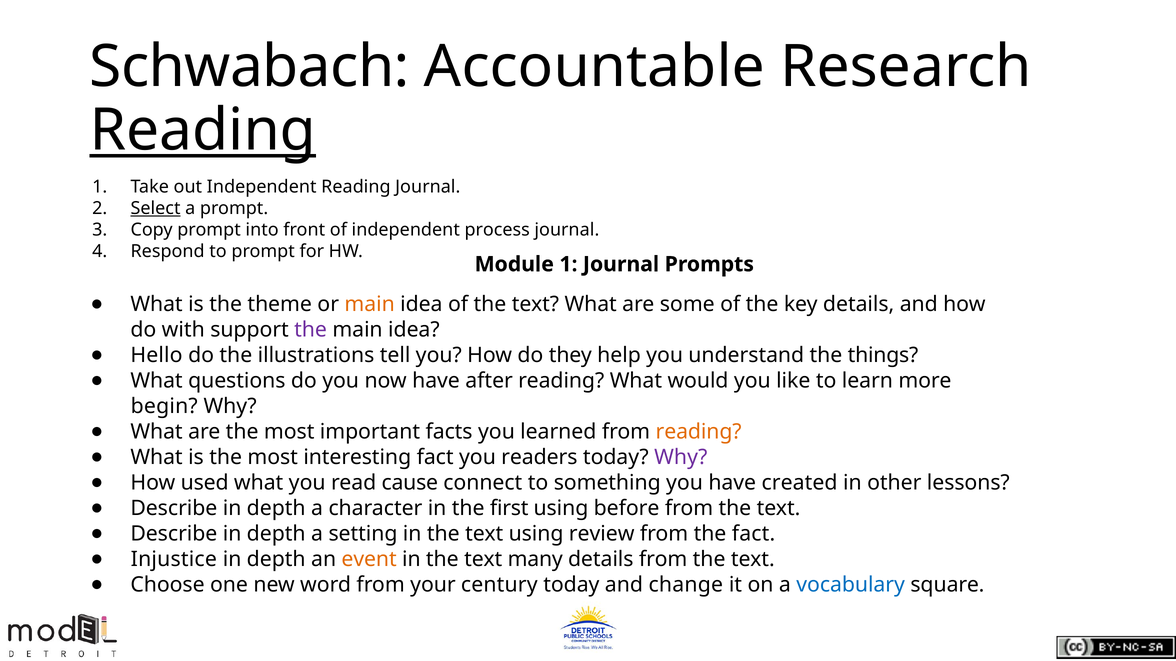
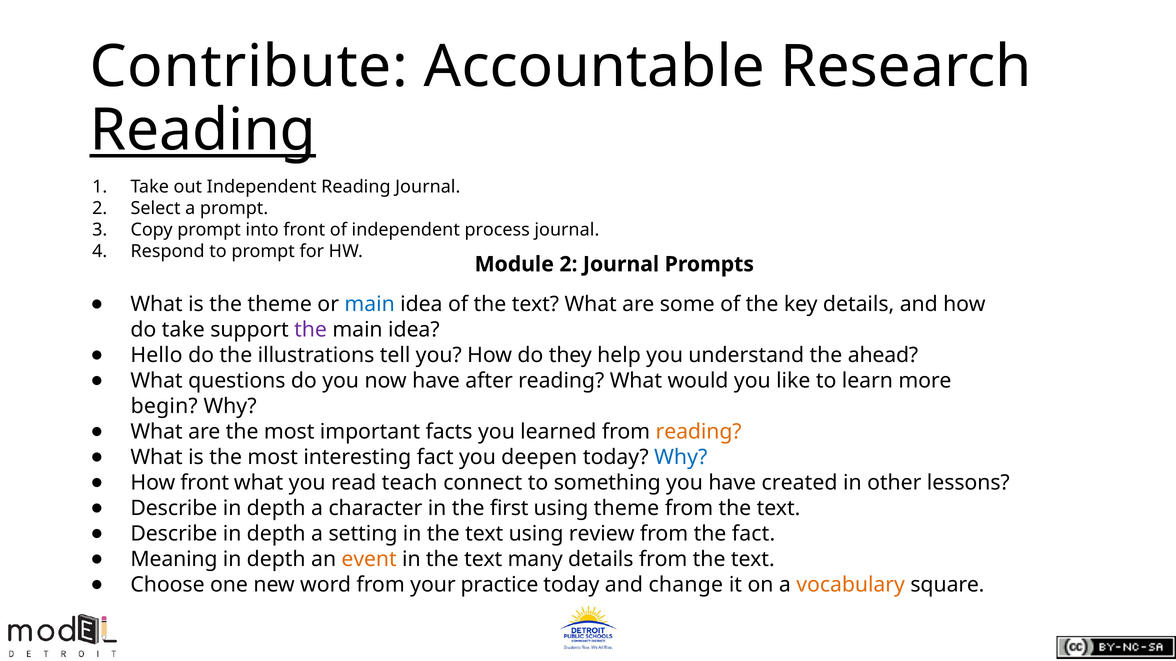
Schwabach: Schwabach -> Contribute
Select underline: present -> none
Module 1: 1 -> 2
main at (370, 305) colour: orange -> blue
do with: with -> take
things: things -> ahead
readers: readers -> deepen
Why at (681, 458) colour: purple -> blue
How used: used -> front
cause: cause -> teach
using before: before -> theme
Injustice: Injustice -> Meaning
century: century -> practice
vocabulary colour: blue -> orange
